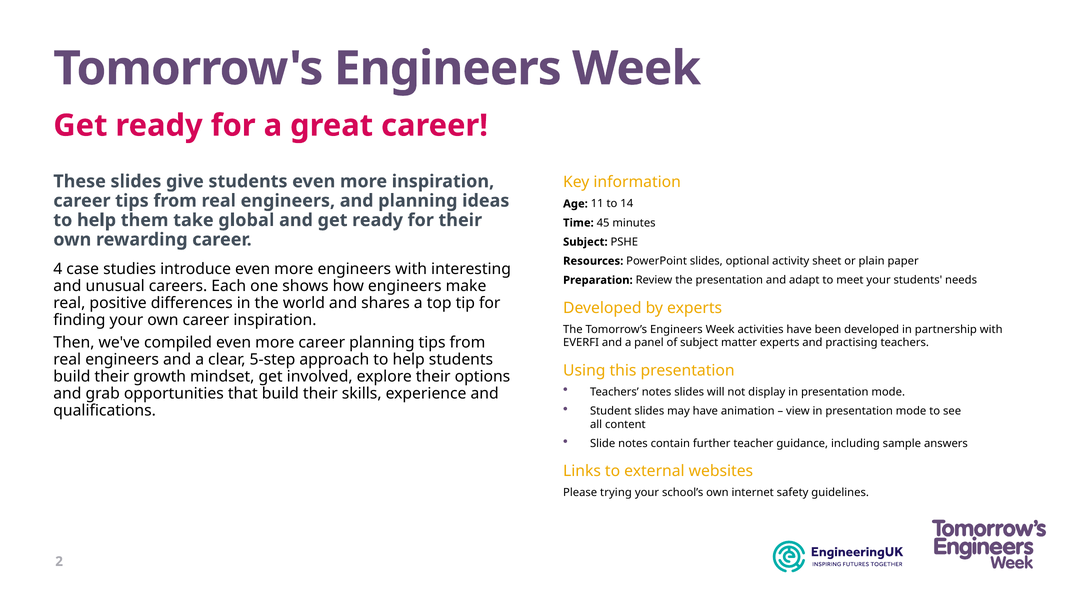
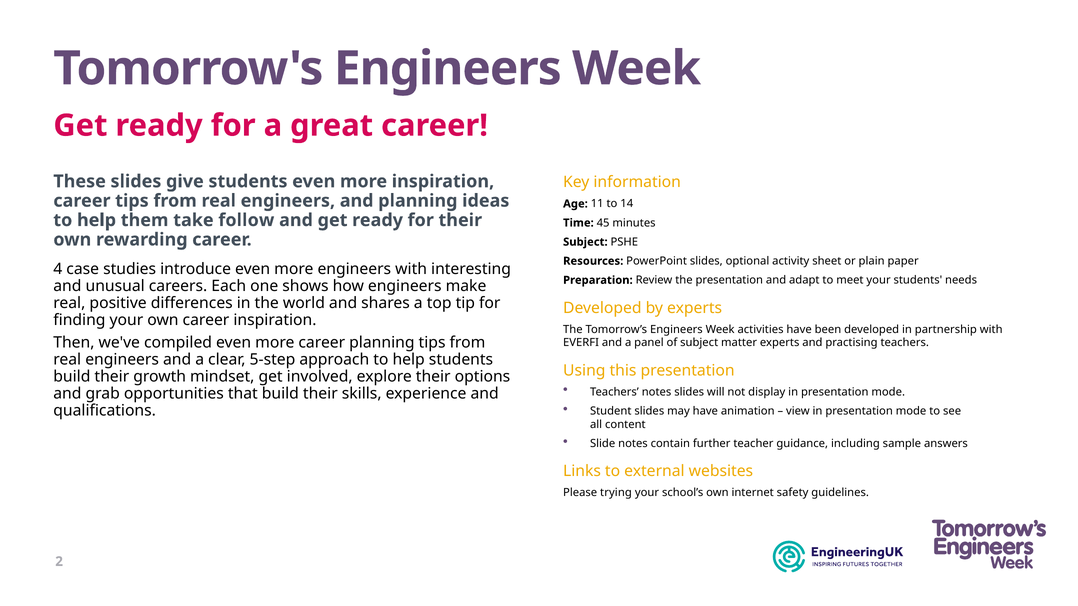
global: global -> follow
